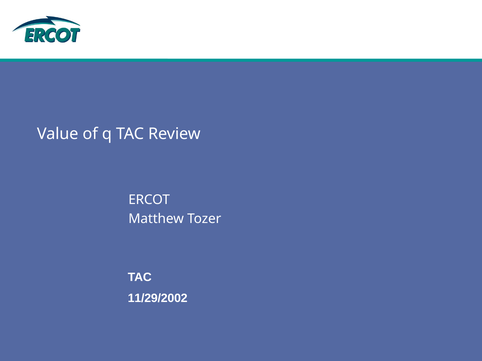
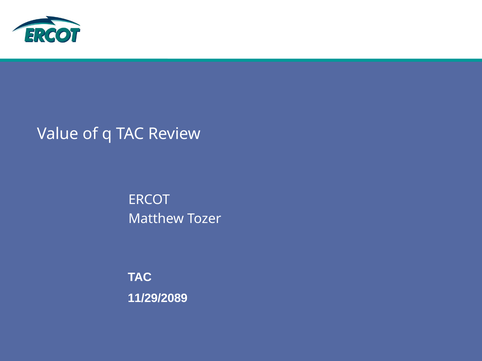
11/29/2002: 11/29/2002 -> 11/29/2089
